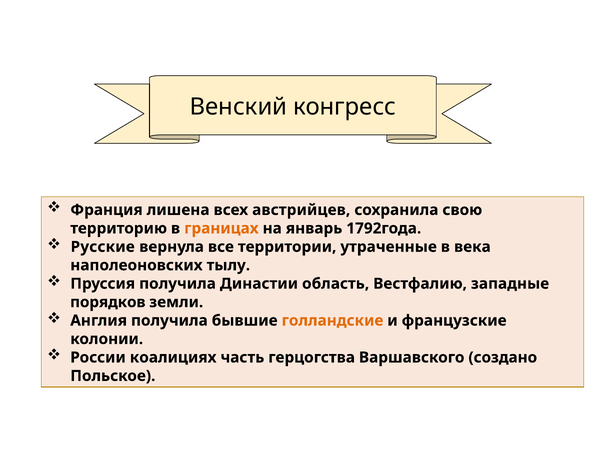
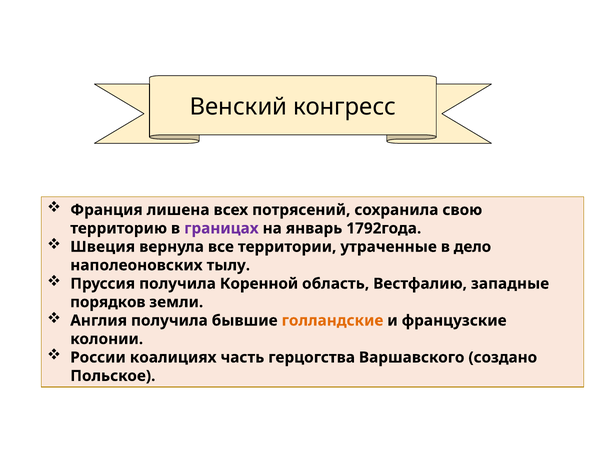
австрийцев: австрийцев -> потрясений
границах colour: orange -> purple
Русские: Русские -> Швеция
века: века -> дело
Династии: Династии -> Коренной
